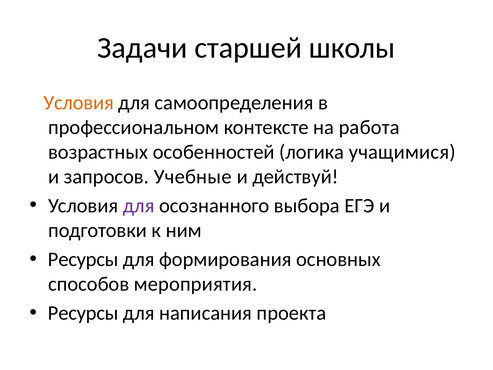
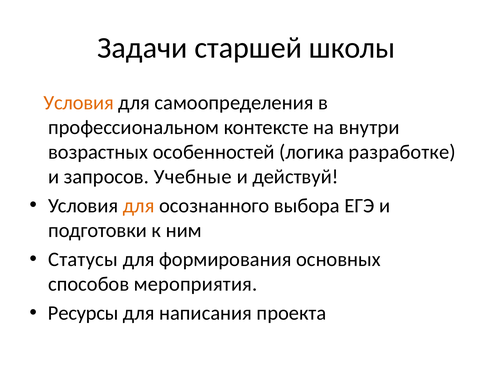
работа: работа -> внутри
учащимися: учащимися -> разработке
для at (139, 205) colour: purple -> orange
Ресурсы at (83, 259): Ресурсы -> Статусы
